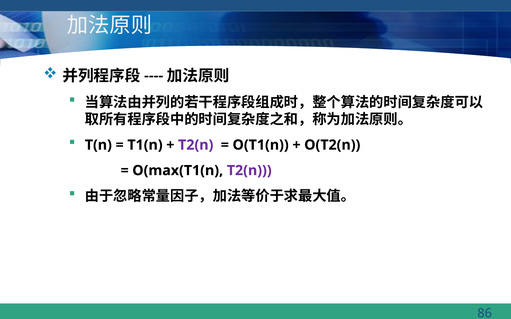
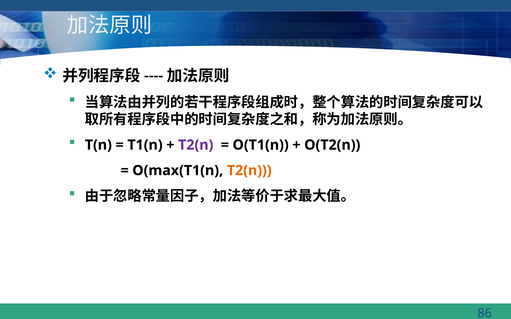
T2(n at (249, 171) colour: purple -> orange
